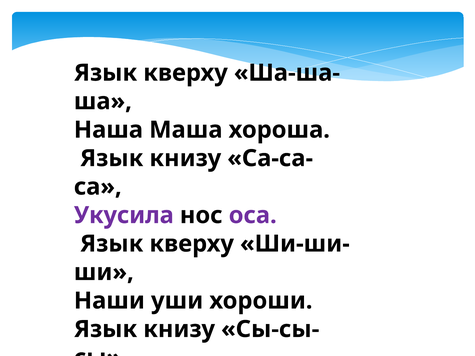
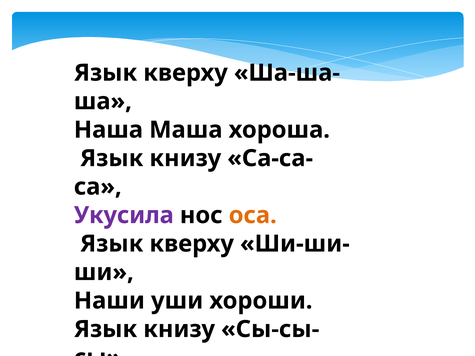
оса colour: purple -> orange
